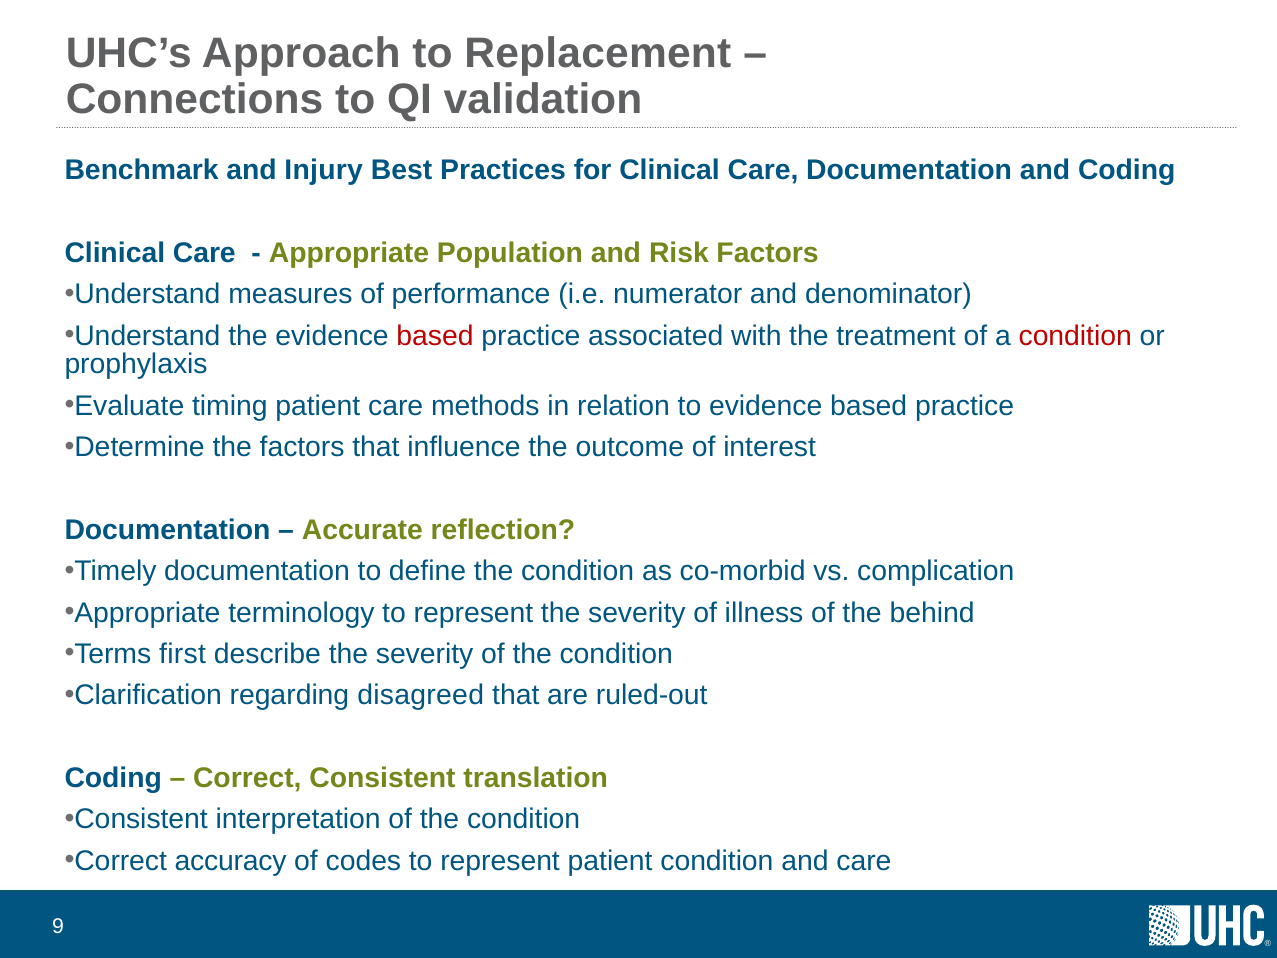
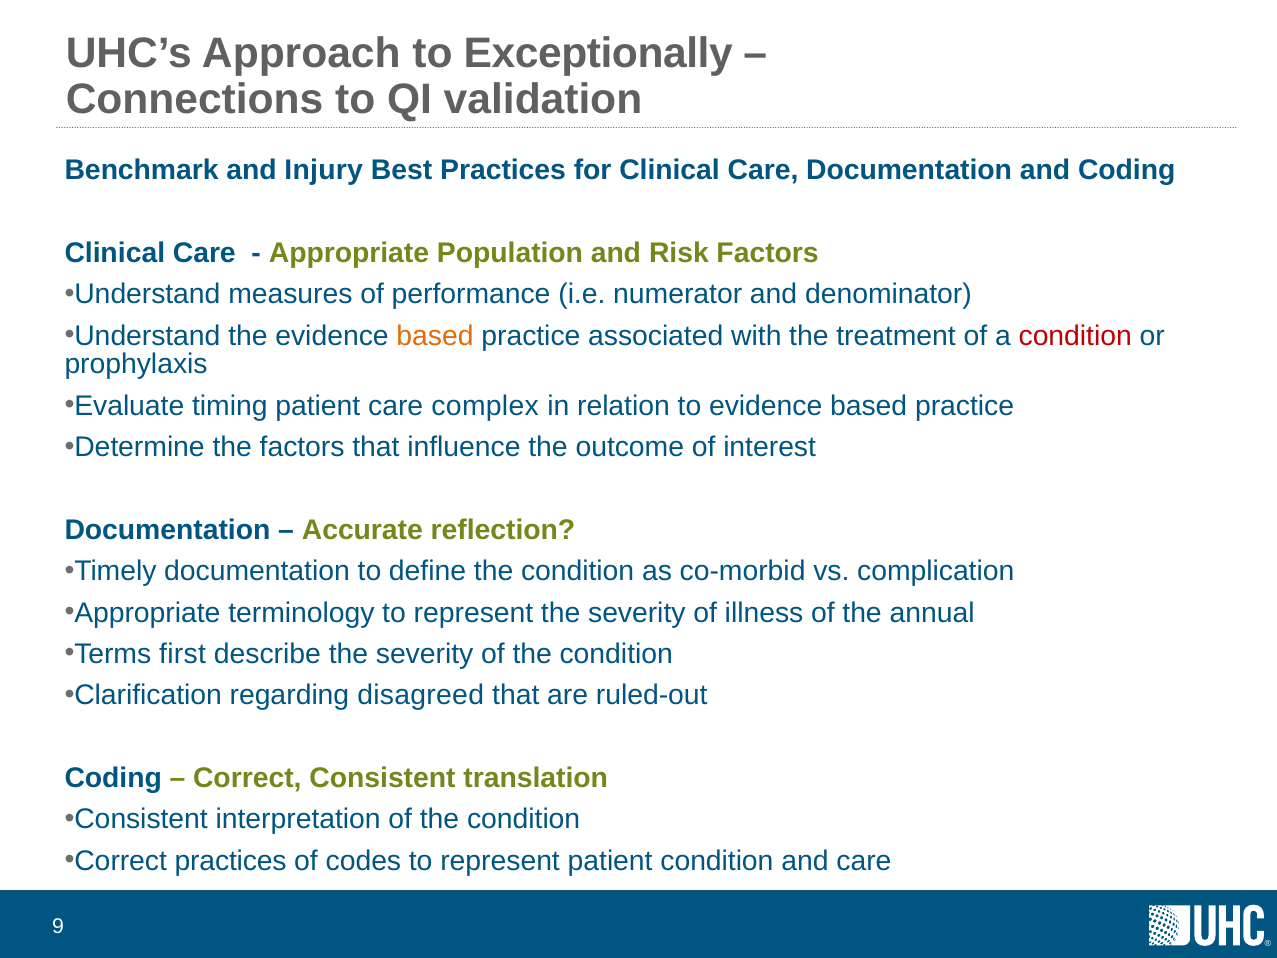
Replacement: Replacement -> Exceptionally
based at (435, 336) colour: red -> orange
methods: methods -> complex
behind: behind -> annual
Correct accuracy: accuracy -> practices
